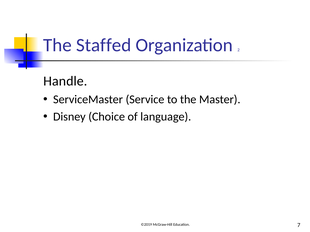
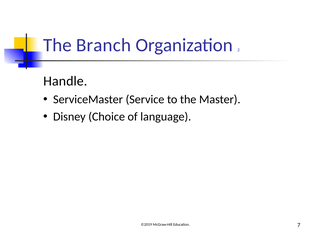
Staffed: Staffed -> Branch
